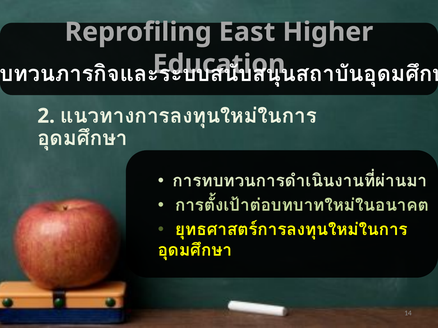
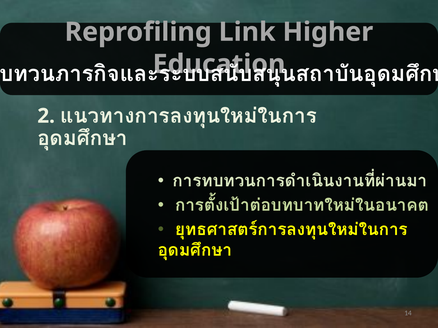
East: East -> Link
